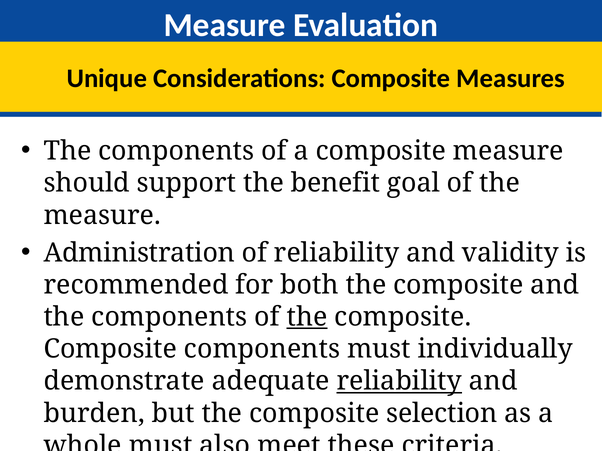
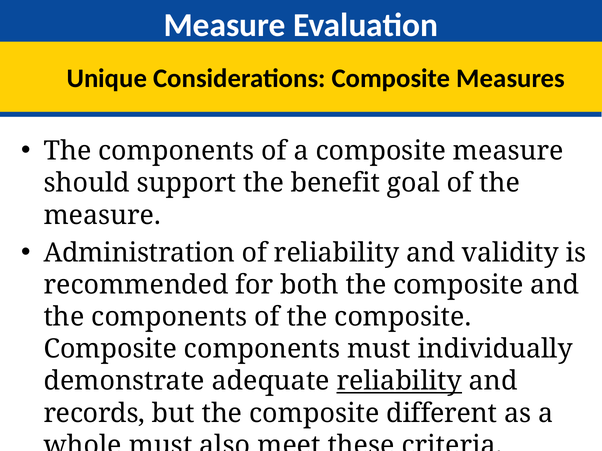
the at (307, 317) underline: present -> none
burden: burden -> records
selection: selection -> different
